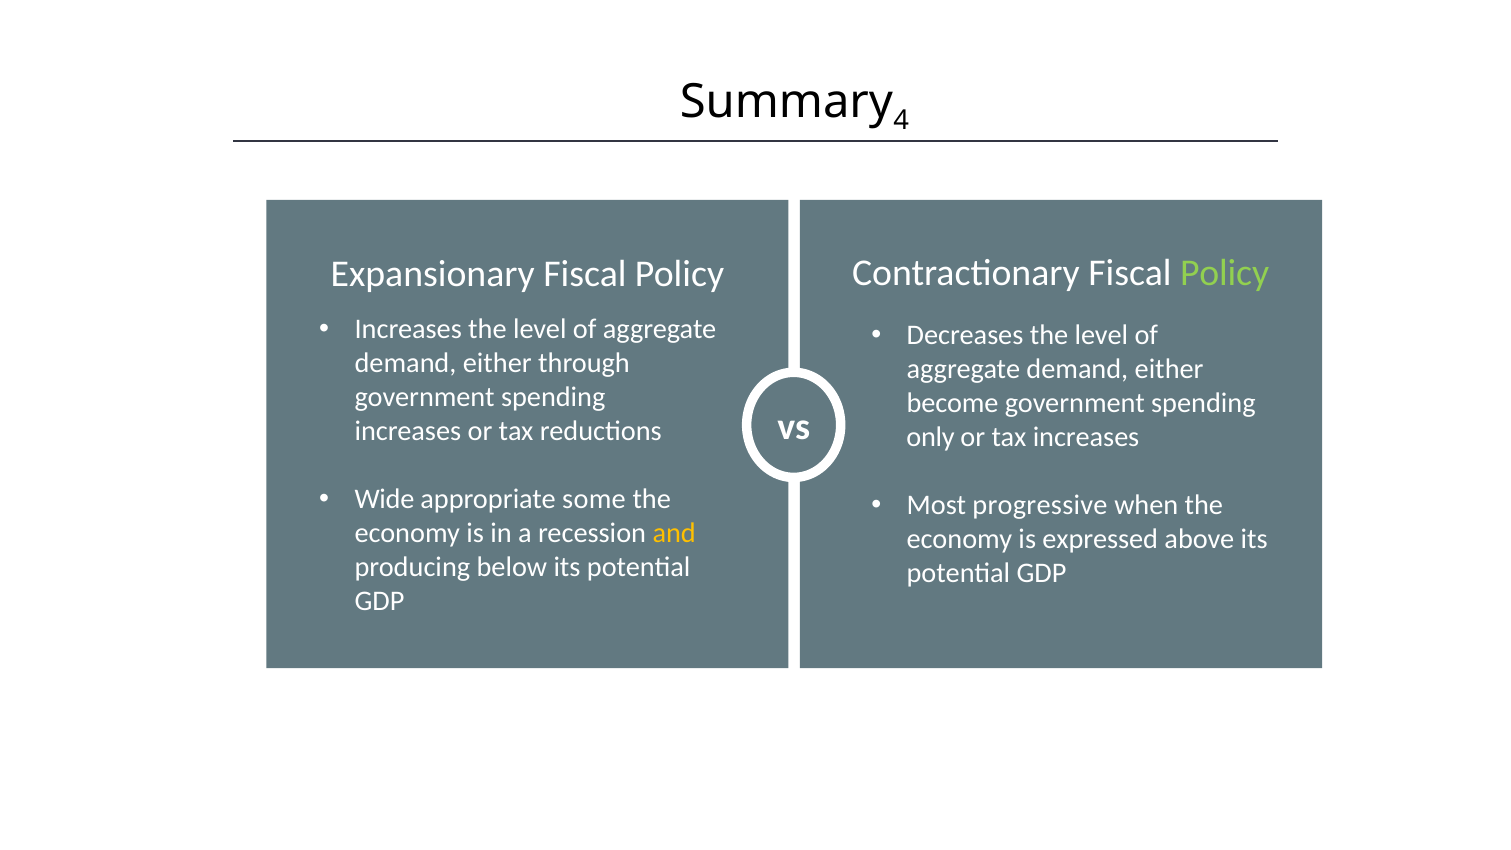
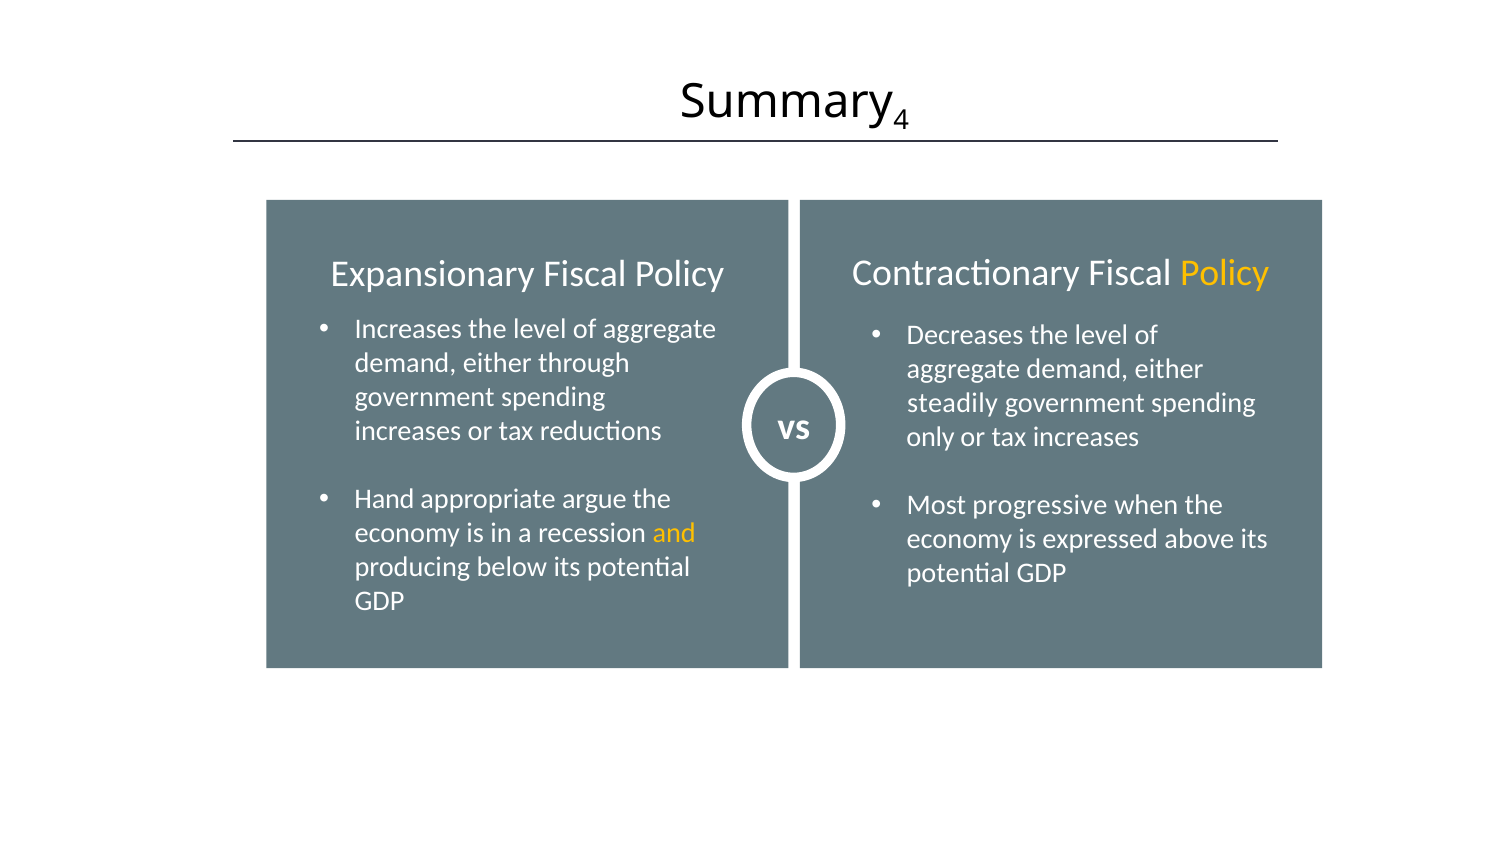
Policy at (1225, 273) colour: light green -> yellow
become: become -> steadily
Wide: Wide -> Hand
some: some -> argue
